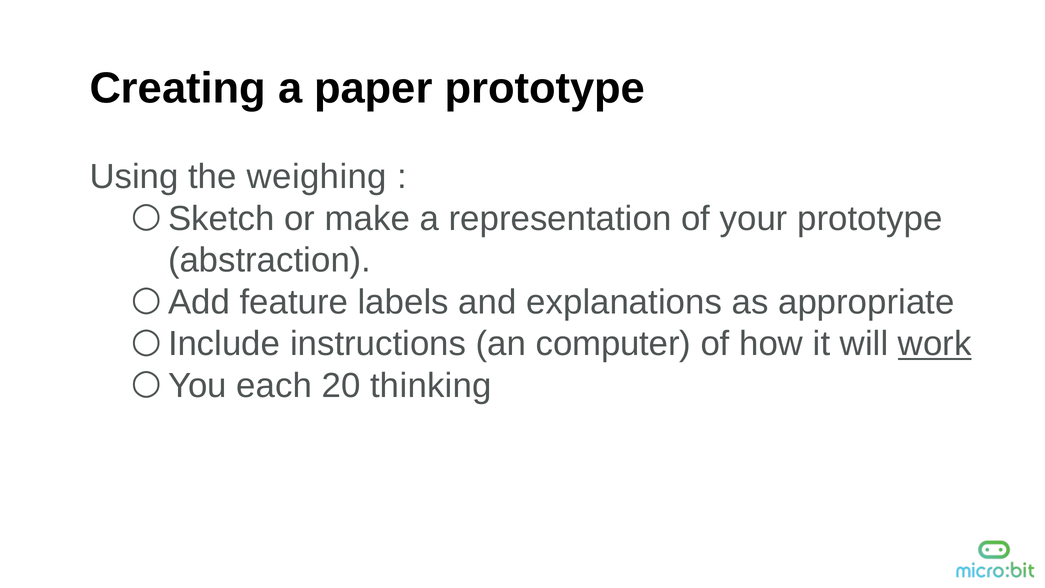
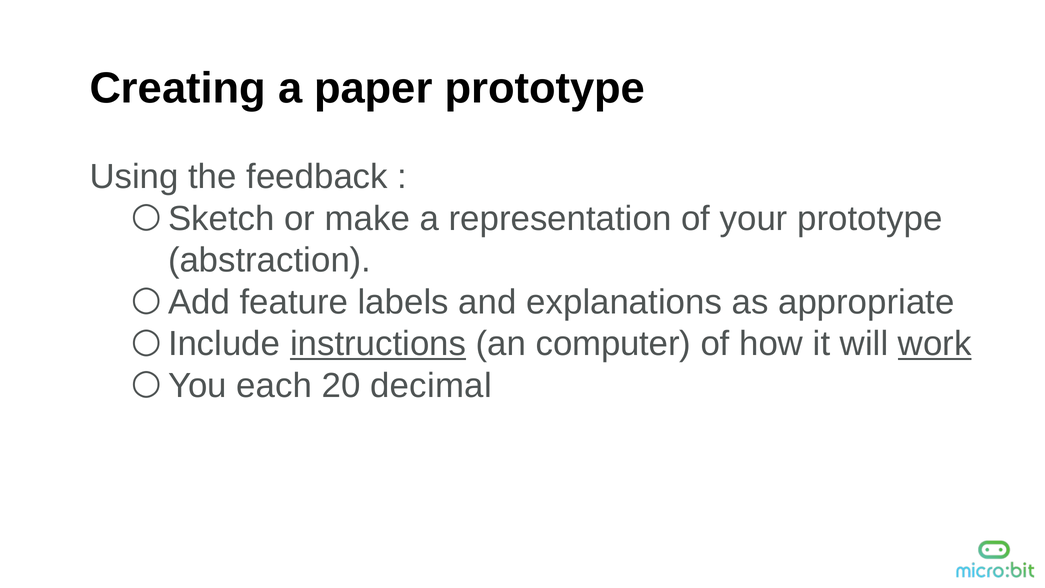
weighing: weighing -> feedback
instructions underline: none -> present
thinking: thinking -> decimal
